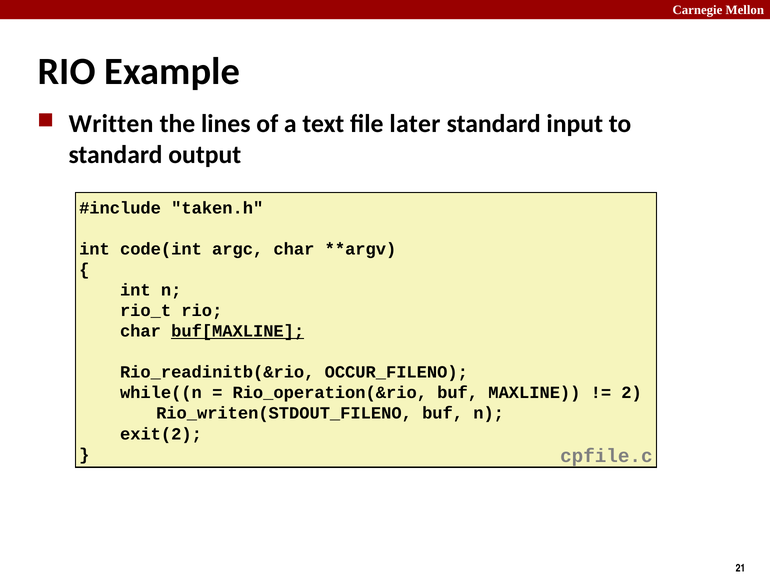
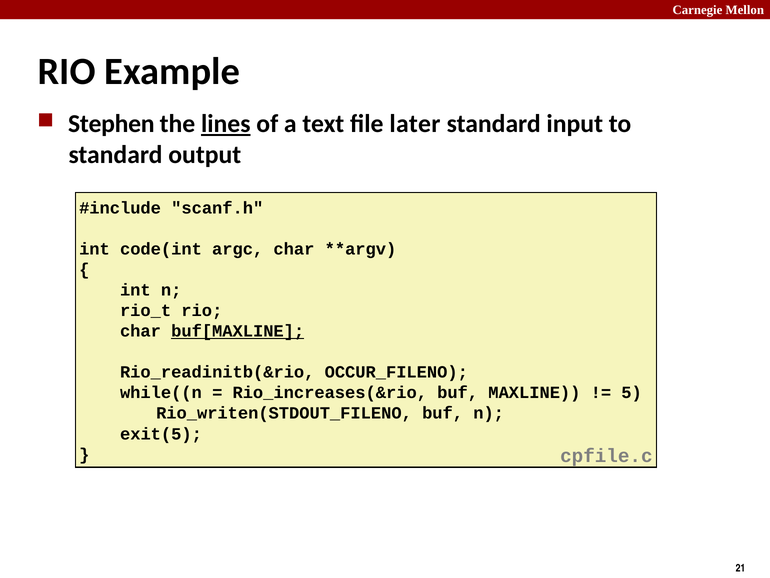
Written: Written -> Stephen
lines underline: none -> present
taken.h: taken.h -> scanf.h
Rio_operation(&rio: Rio_operation(&rio -> Rio_increases(&rio
2: 2 -> 5
exit(2: exit(2 -> exit(5
